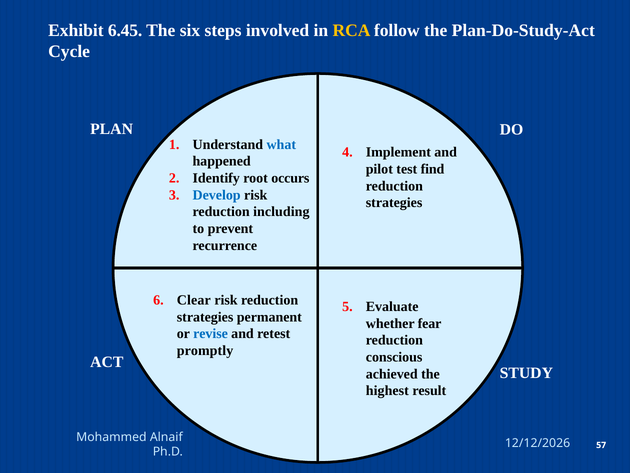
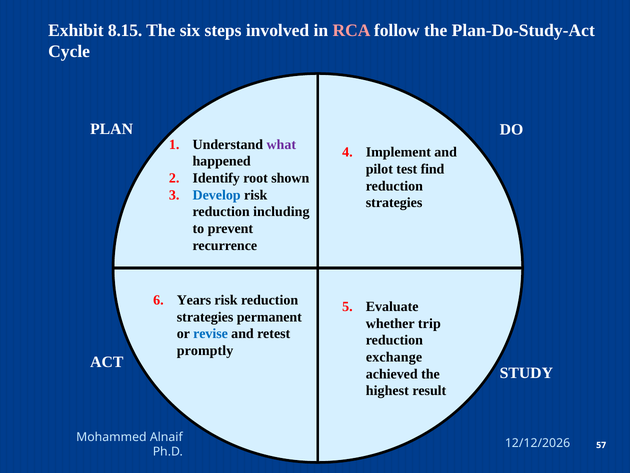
6.45: 6.45 -> 8.15
RCA colour: yellow -> pink
what colour: blue -> purple
occurs: occurs -> shown
Clear: Clear -> Years
fear: fear -> trip
conscious: conscious -> exchange
